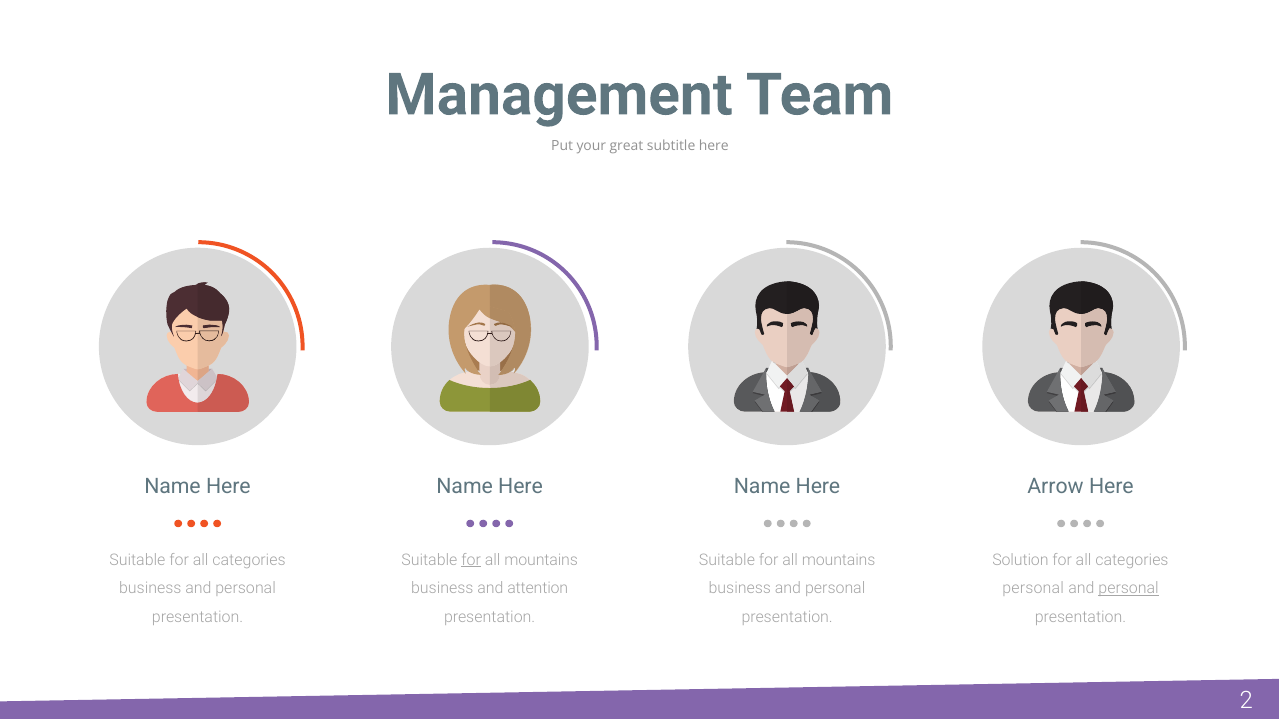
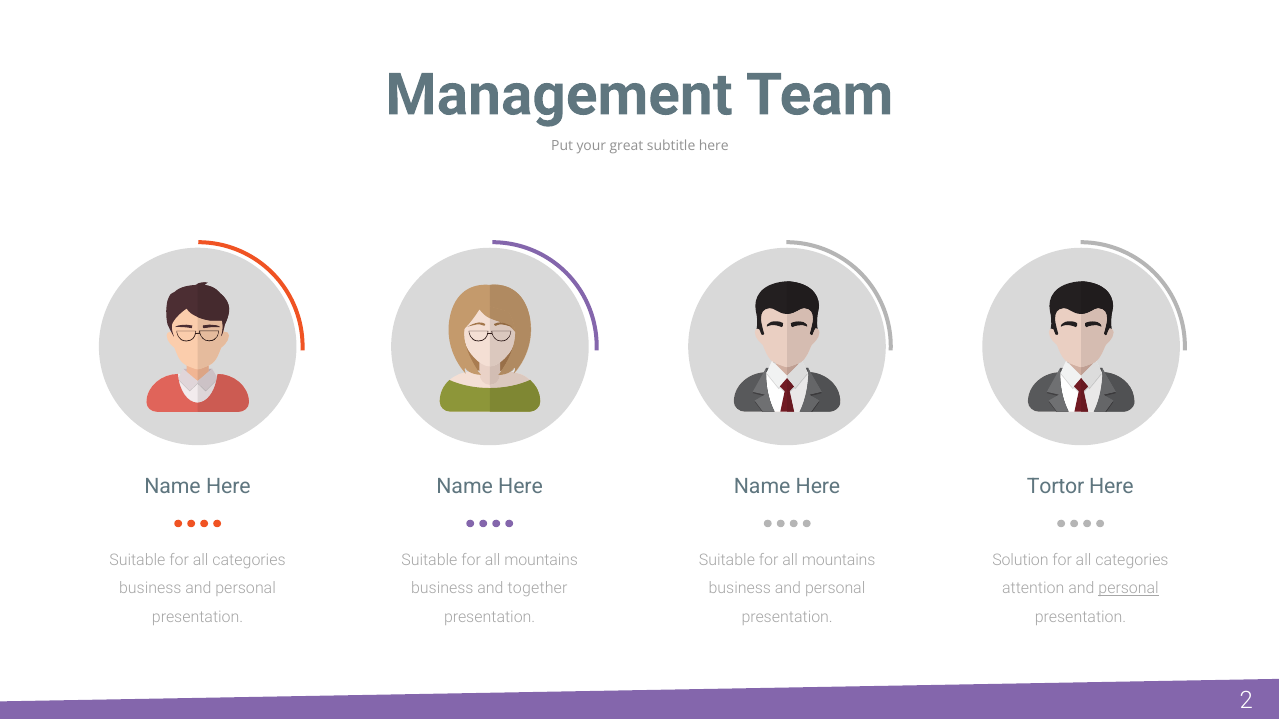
Arrow: Arrow -> Tortor
for at (471, 560) underline: present -> none
attention: attention -> together
personal at (1033, 589): personal -> attention
